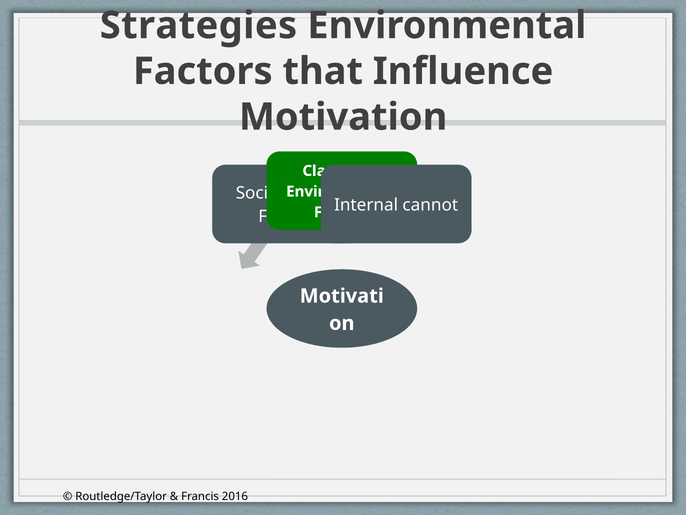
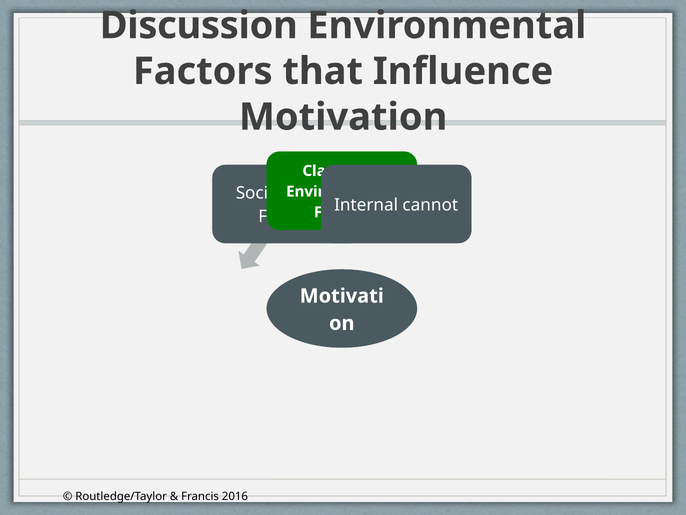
Strategies: Strategies -> Discussion
